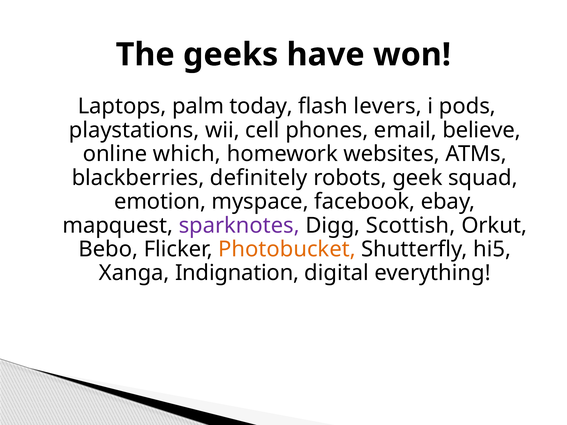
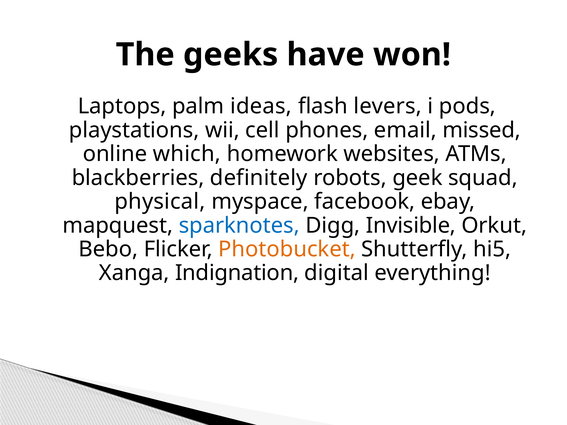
today: today -> ideas
believe: believe -> missed
emotion: emotion -> physical
sparknotes colour: purple -> blue
Scottish: Scottish -> Invisible
